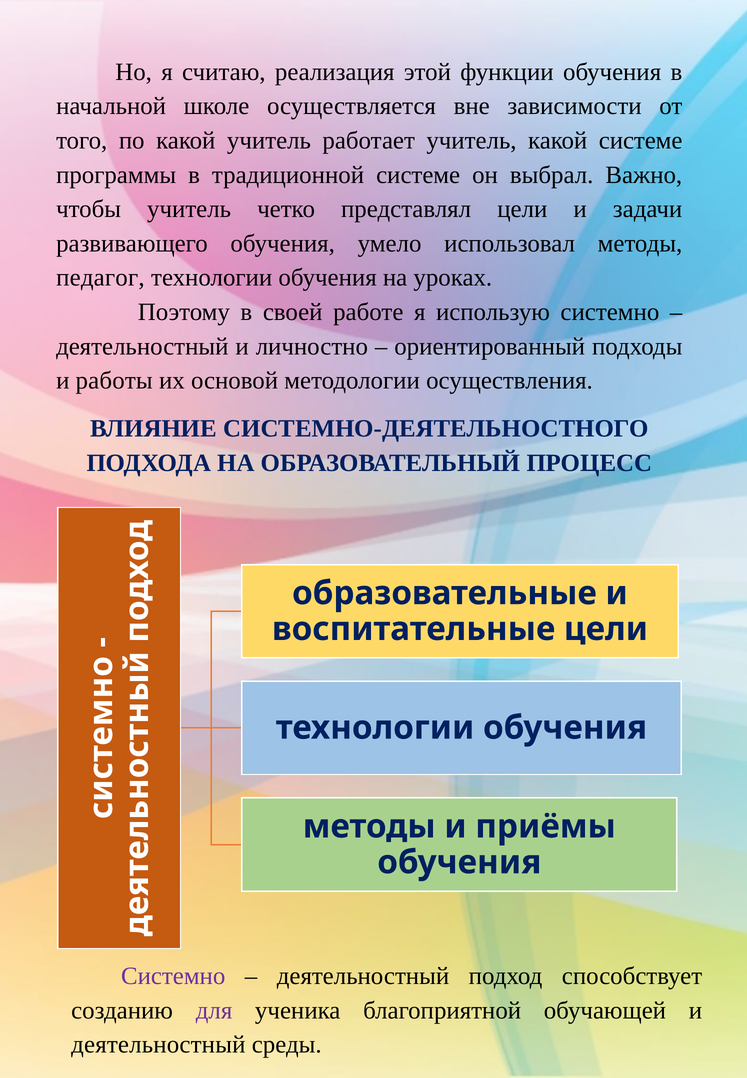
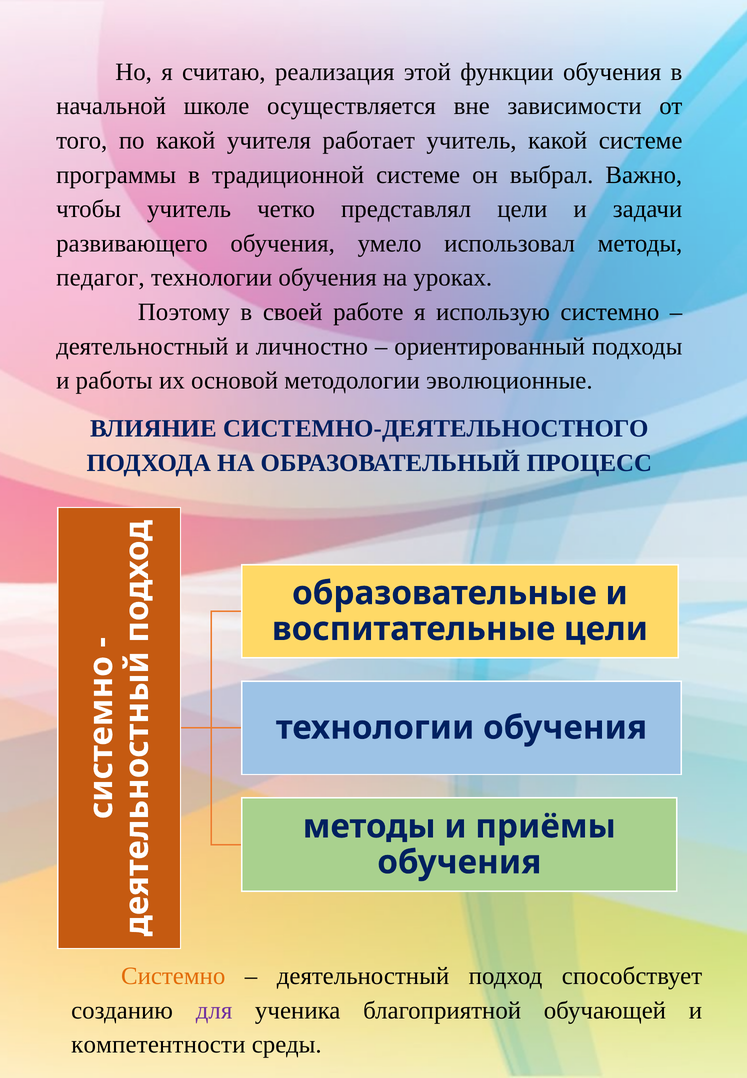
какой учитель: учитель -> учителя
осуществления: осуществления -> эволюционные
Системно at (173, 977) colour: purple -> orange
деятельностный at (158, 1046): деятельностный -> компетентности
